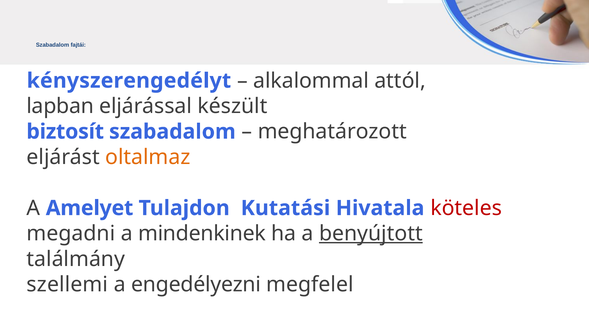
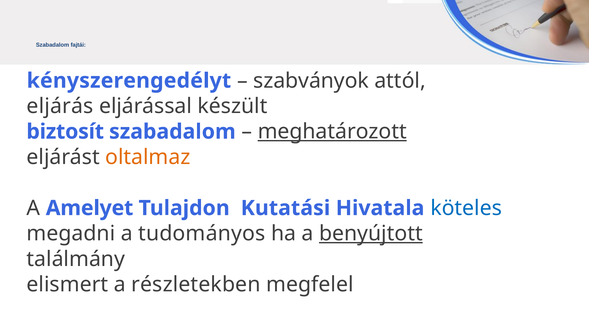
alkalommal: alkalommal -> szabványok
lapban: lapban -> eljárás
meghatározott underline: none -> present
köteles colour: red -> blue
mindenkinek: mindenkinek -> tudományos
szellemi: szellemi -> elismert
engedélyezni: engedélyezni -> részletekben
